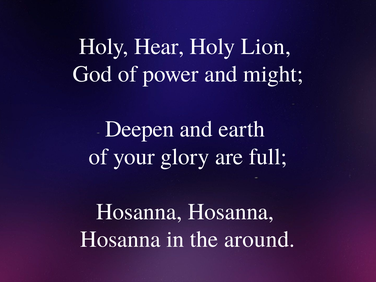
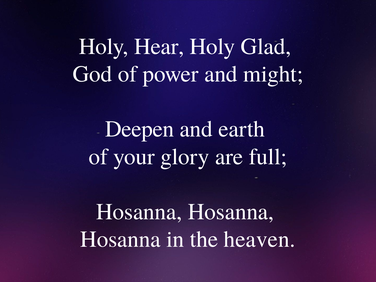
Lion: Lion -> Glad
around: around -> heaven
